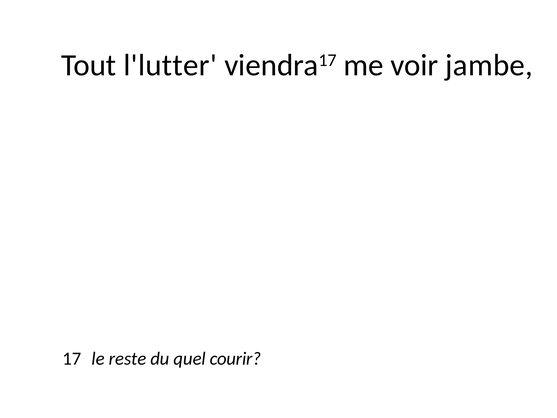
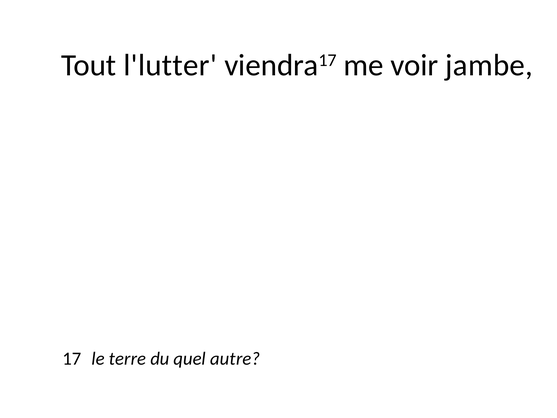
reste: reste -> terre
courir: courir -> autre
